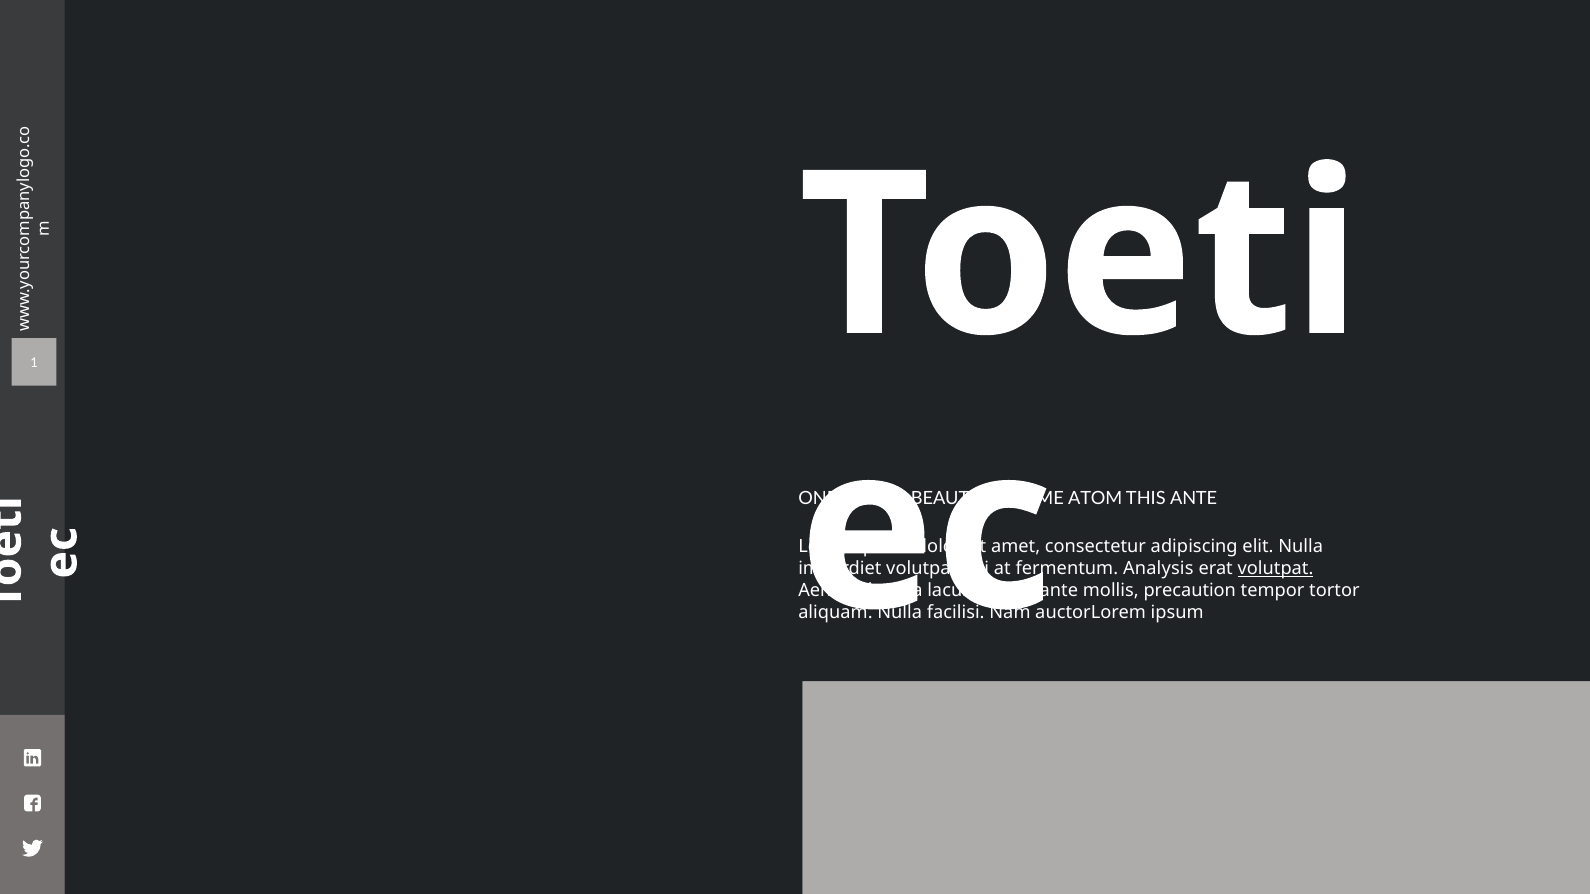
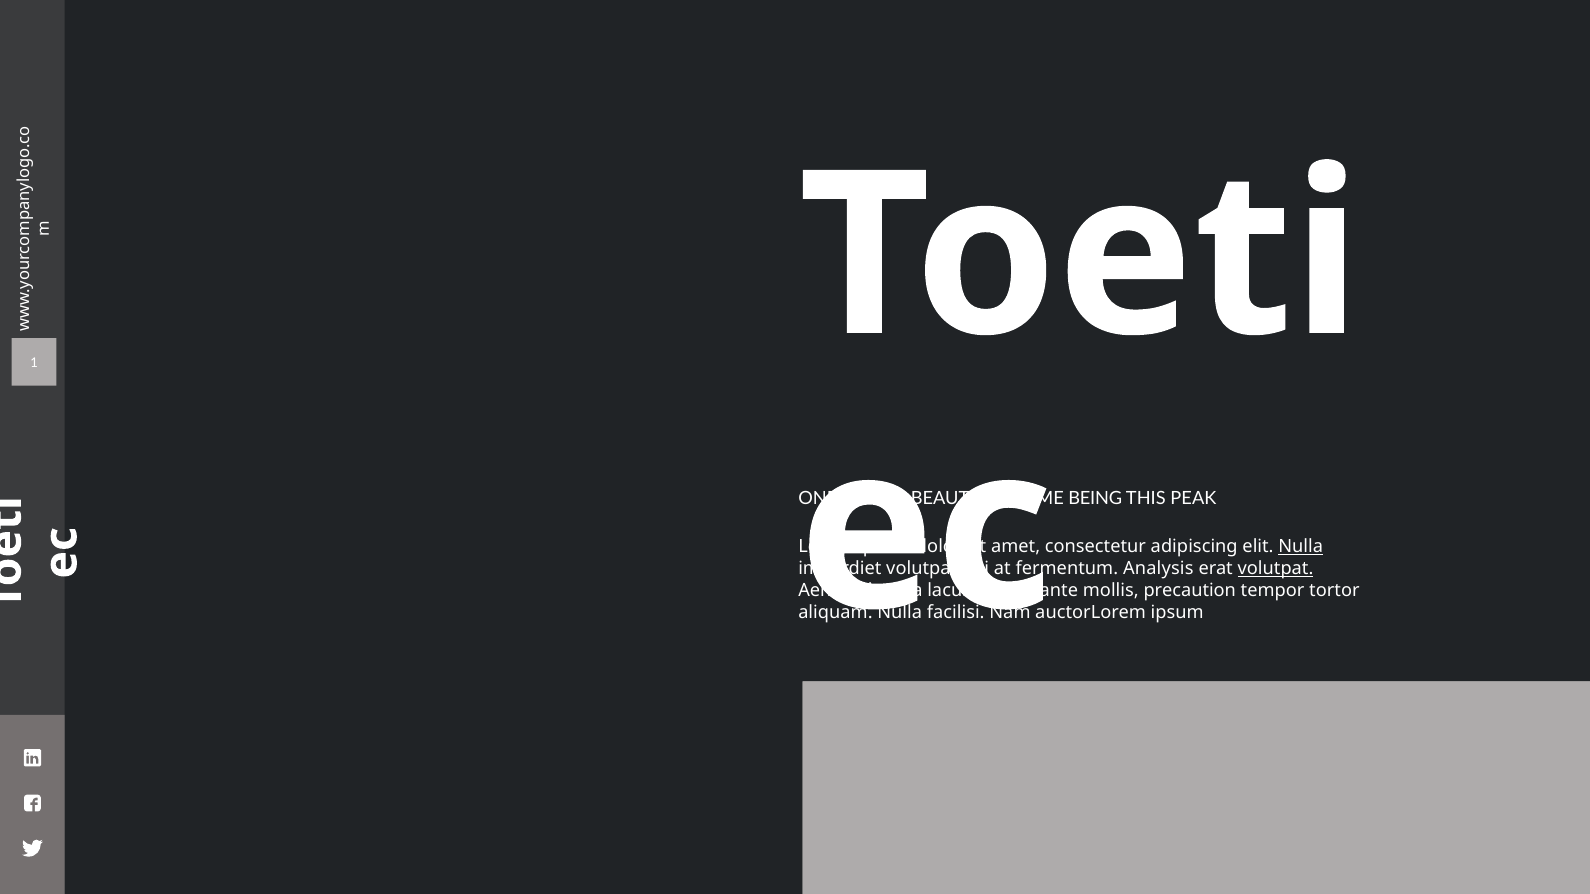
ATOM: ATOM -> BEING
THIS ANTE: ANTE -> PEAK
Nulla at (1301, 547) underline: none -> present
